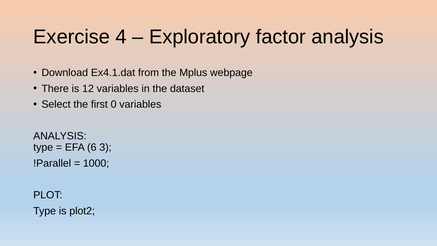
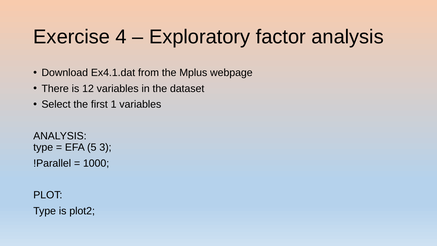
0: 0 -> 1
6: 6 -> 5
